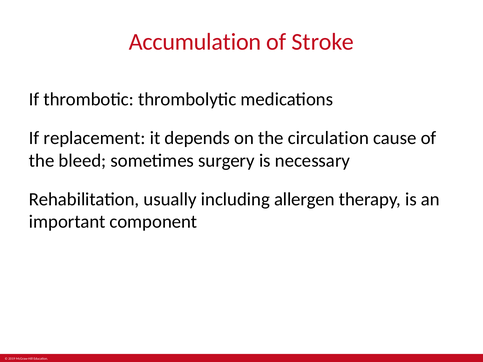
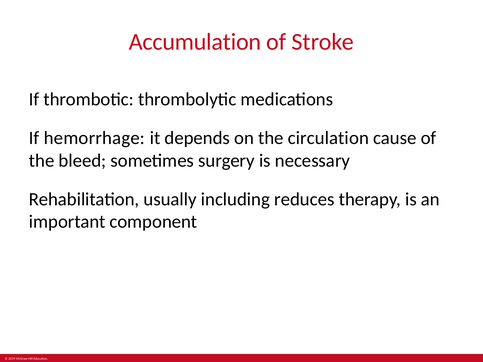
replacement: replacement -> hemorrhage
allergen: allergen -> reduces
